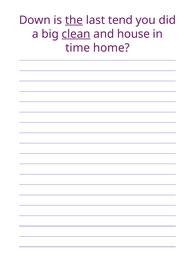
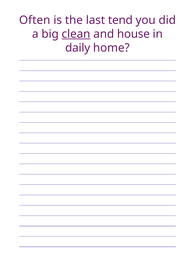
Down: Down -> Often
the underline: present -> none
time: time -> daily
